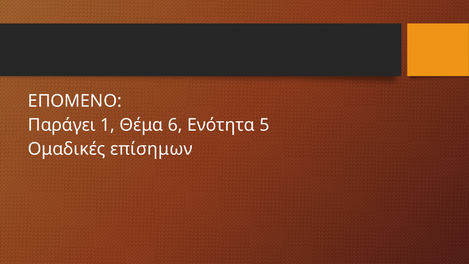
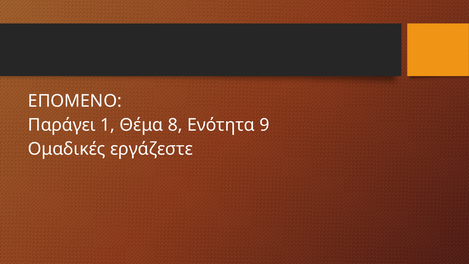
6: 6 -> 8
5: 5 -> 9
επίσημων: επίσημων -> εργάζεστε
